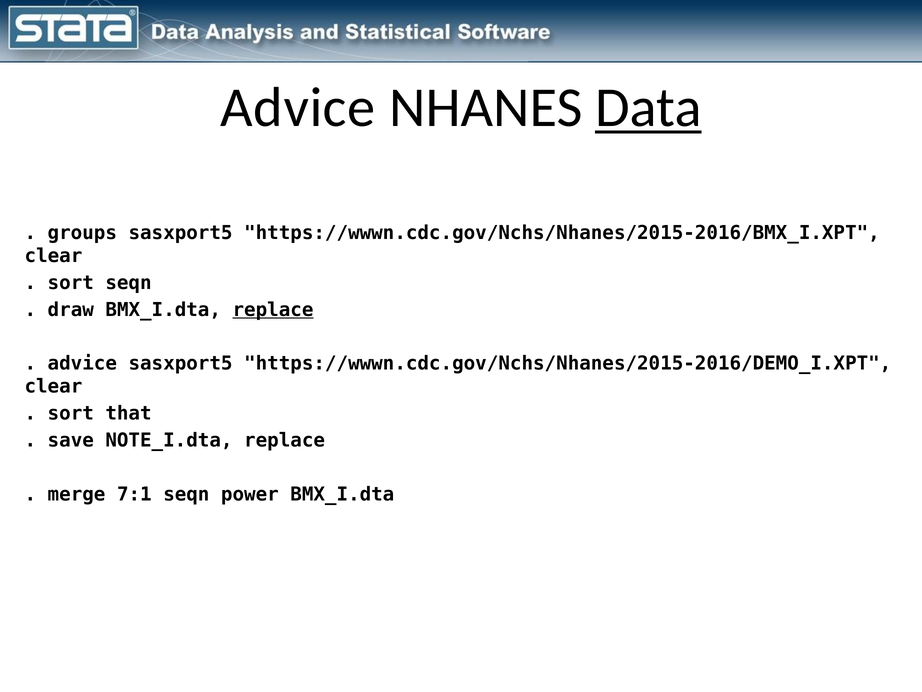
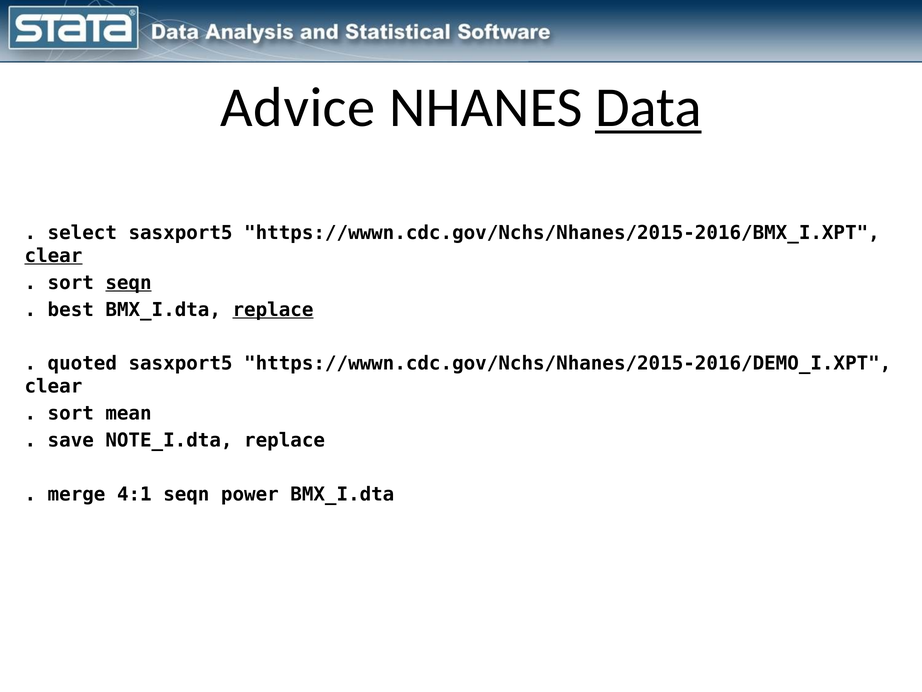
groups: groups -> select
clear at (53, 256) underline: none -> present
seqn at (128, 283) underline: none -> present
draw: draw -> best
advice at (82, 363): advice -> quoted
that: that -> mean
7:1: 7:1 -> 4:1
